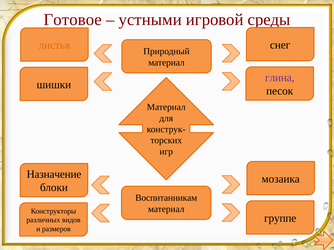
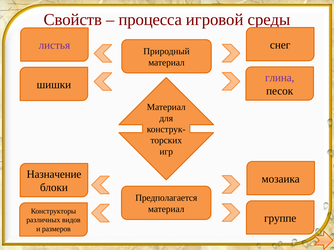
Готовое: Готовое -> Свойств
устными: устными -> процесса
листья colour: orange -> purple
Воспитанникам: Воспитанникам -> Предполагается
